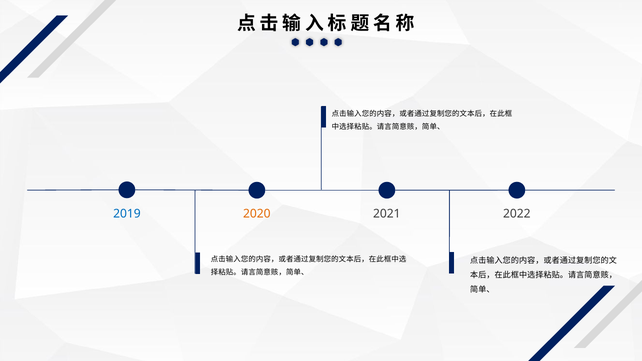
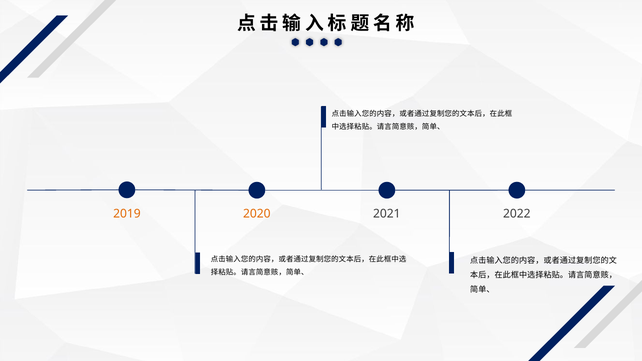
2019 colour: blue -> orange
